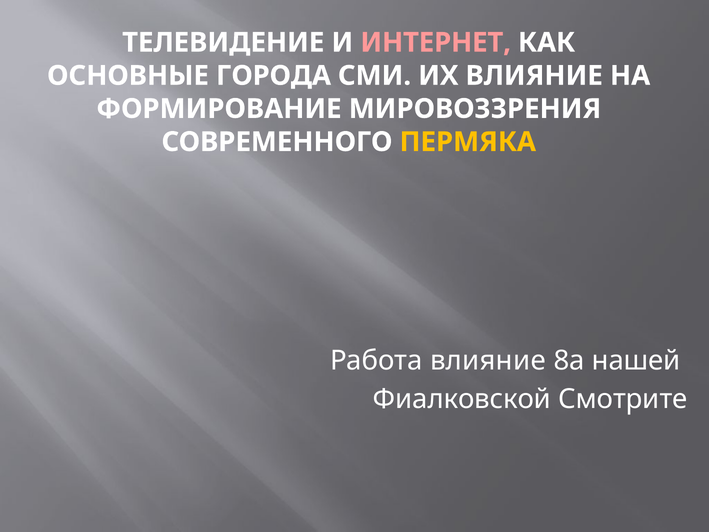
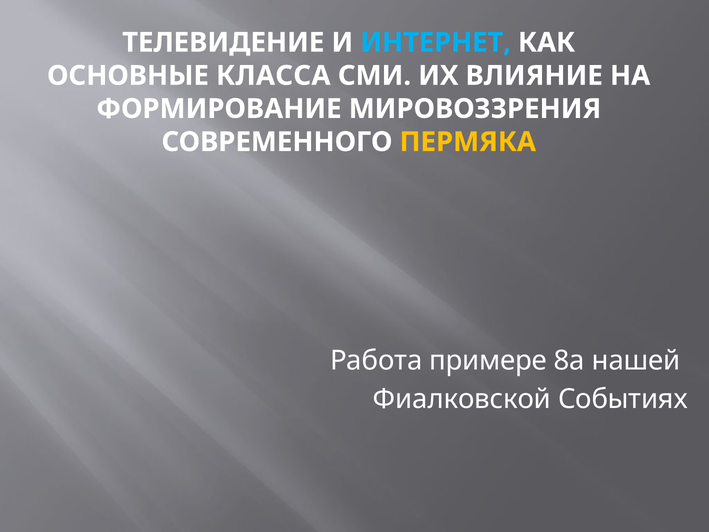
ИНТЕРНЕТ colour: pink -> light blue
ГОРОДА: ГОРОДА -> КЛАССА
Работа влияние: влияние -> примере
Смотрите: Смотрите -> Событиях
